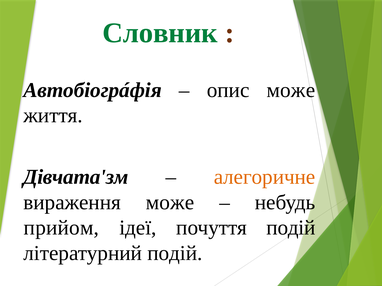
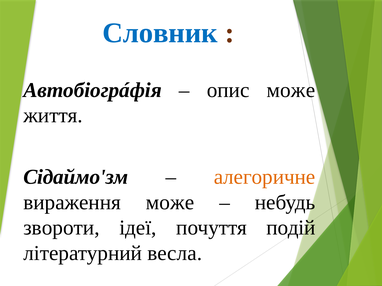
Словник colour: green -> blue
Дівчата'зм: Дівчата'зм -> Сідаймо'зм
прийом: прийом -> звороти
літературний подій: подій -> весла
